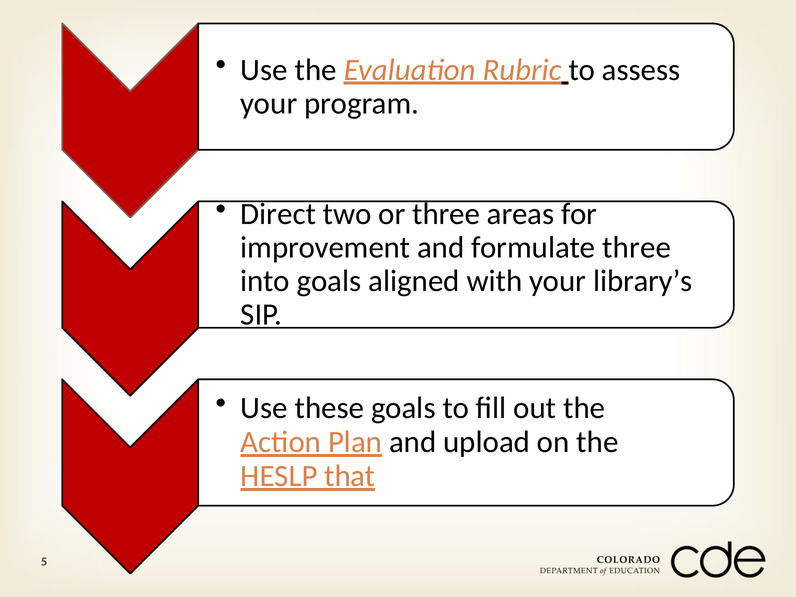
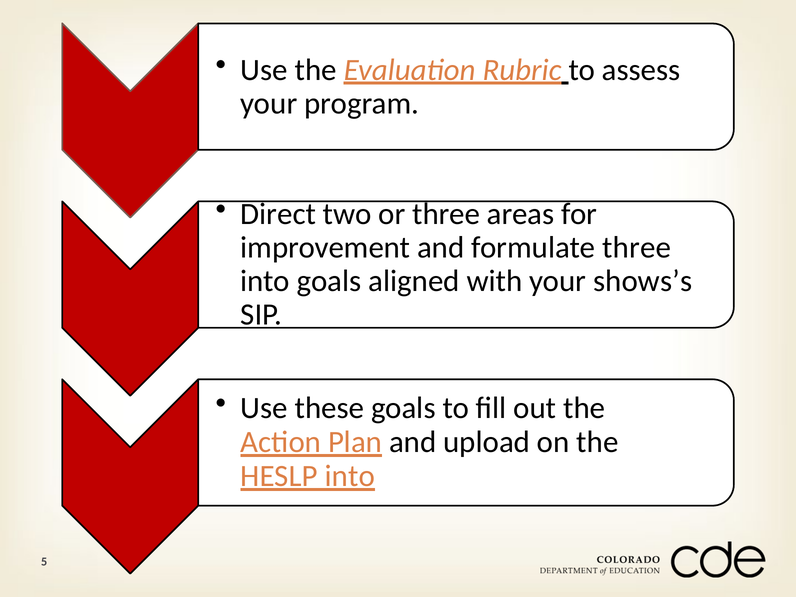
library’s: library’s -> shows’s
HESLP that: that -> into
